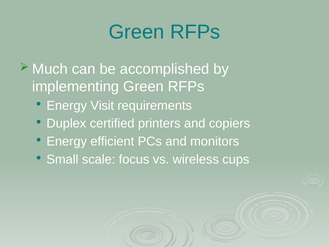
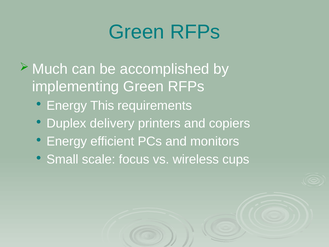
Visit: Visit -> This
certified: certified -> delivery
